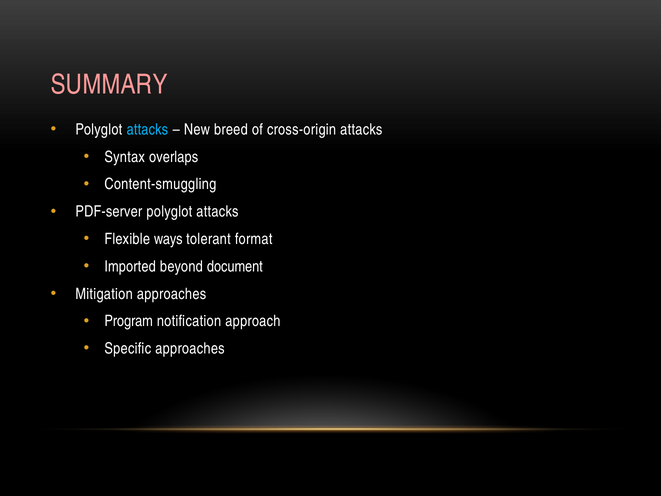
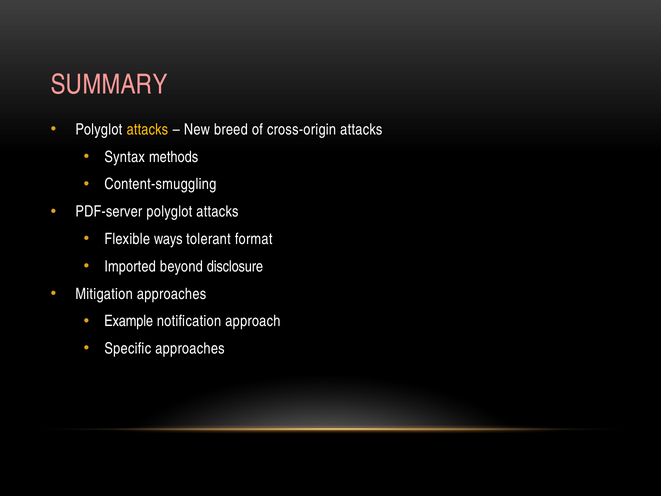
attacks at (147, 129) colour: light blue -> yellow
overlaps: overlaps -> methods
document: document -> disclosure
Program: Program -> Example
